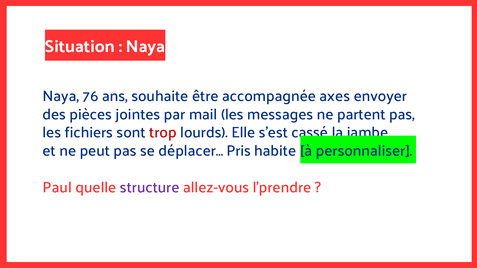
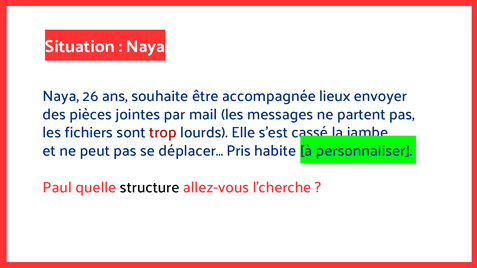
76: 76 -> 26
axes: axes -> lieux
structure colour: purple -> black
l’prendre: l’prendre -> l’cherche
